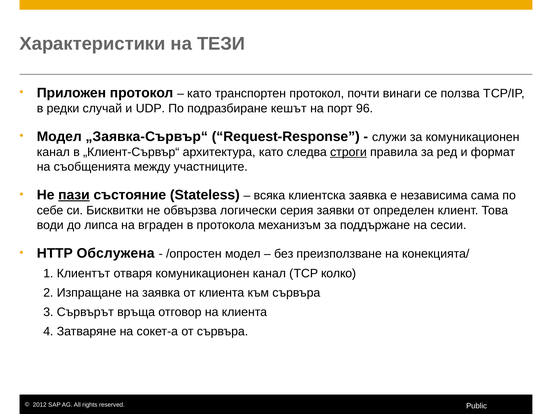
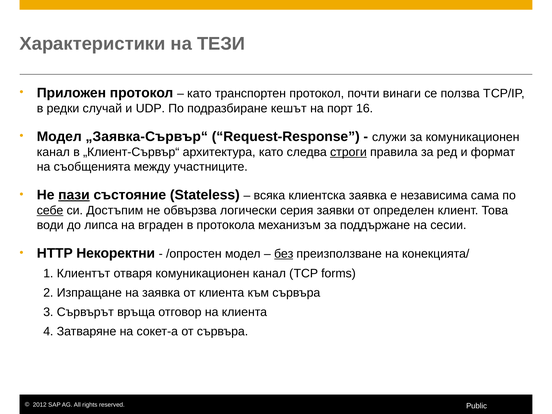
96: 96 -> 16
себе underline: none -> present
Бисквитки: Бисквитки -> Достъпим
Обслужена: Обслужена -> Некоректни
без underline: none -> present
колко: колко -> forms
